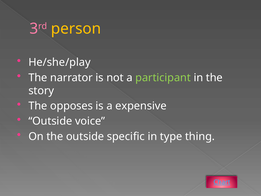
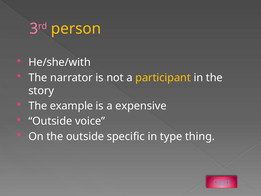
He/she/play: He/she/play -> He/she/with
participant colour: light green -> yellow
opposes: opposes -> example
